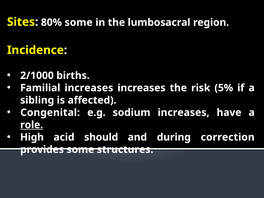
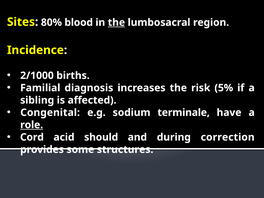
80% some: some -> blood
the at (116, 22) underline: none -> present
Familial increases: increases -> diagnosis
sodium increases: increases -> terminale
High: High -> Cord
